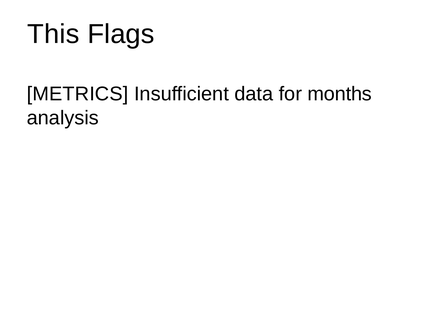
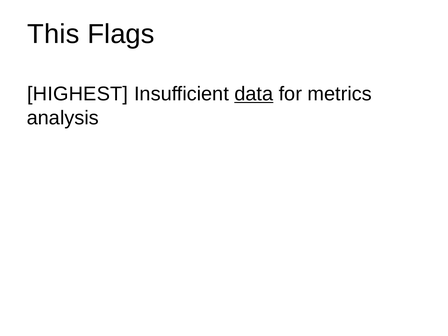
METRICS: METRICS -> HIGHEST
data underline: none -> present
months: months -> metrics
